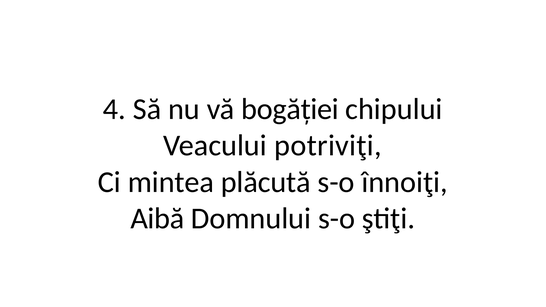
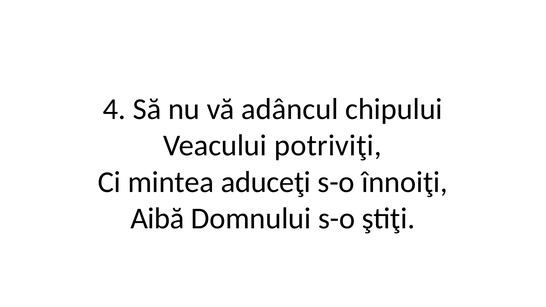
bogăției: bogăției -> adâncul
plăcută: plăcută -> aduceţi
